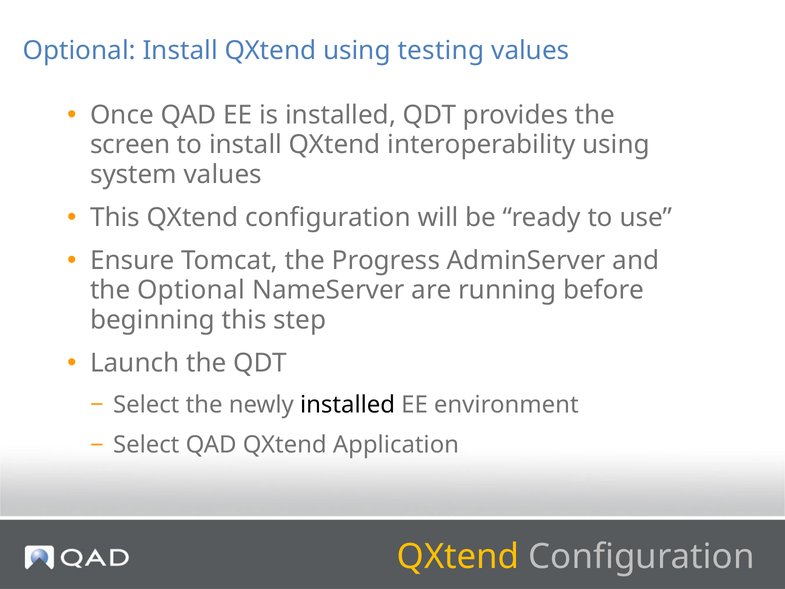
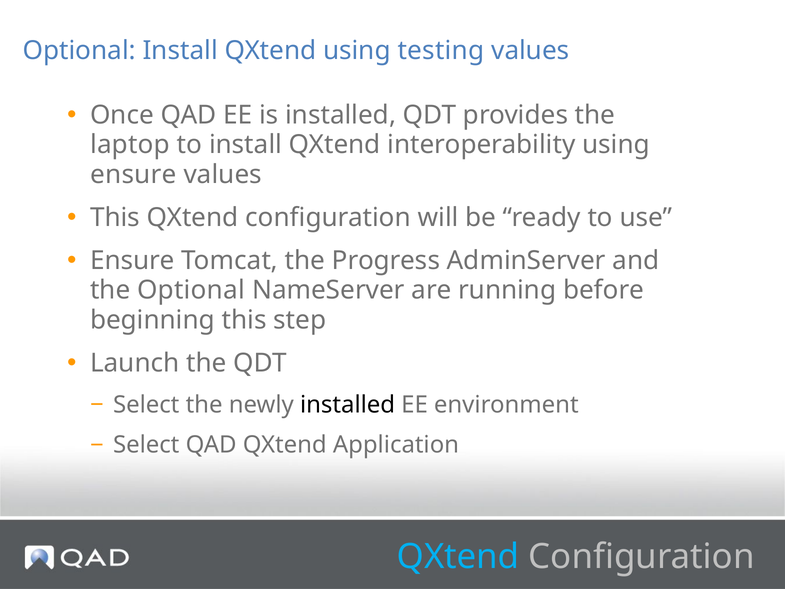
screen: screen -> laptop
system at (134, 175): system -> ensure
QXtend at (458, 557) colour: yellow -> light blue
